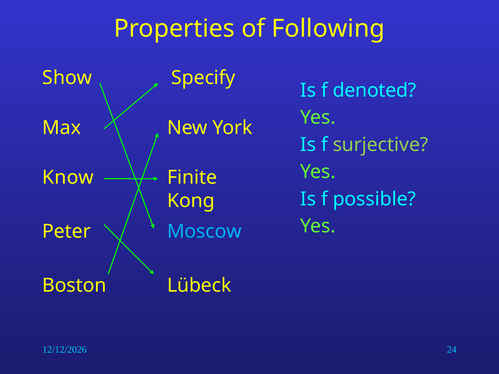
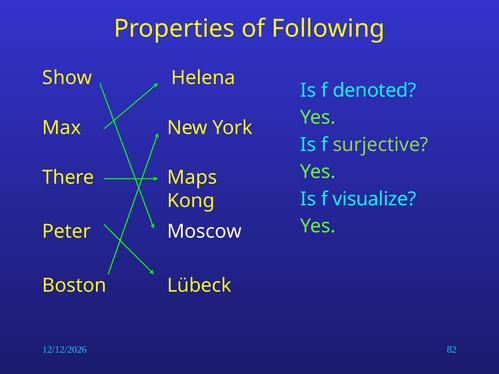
Specify: Specify -> Helena
Know: Know -> There
Finite: Finite -> Maps
possible: possible -> visualize
Moscow colour: light blue -> white
24: 24 -> 82
